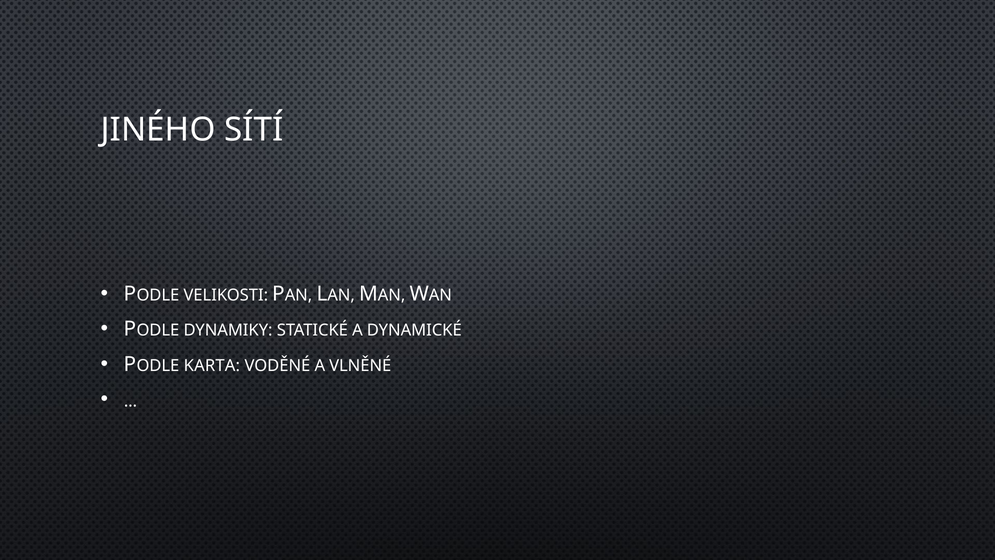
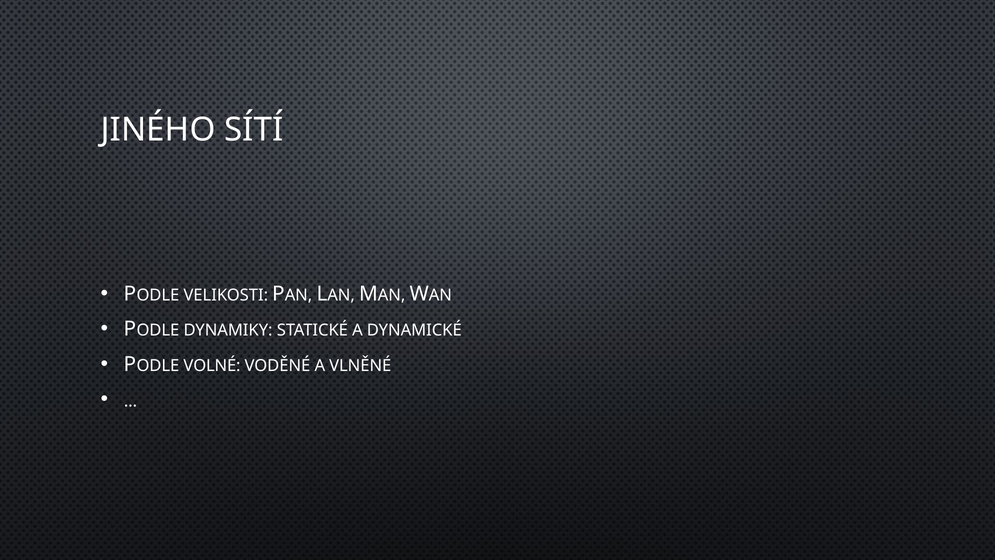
KARTA: KARTA -> VOLNÉ
